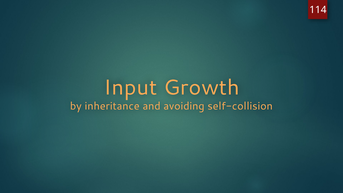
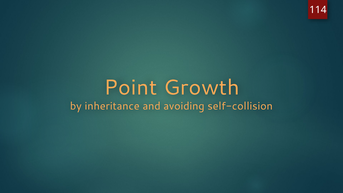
Input: Input -> Point
